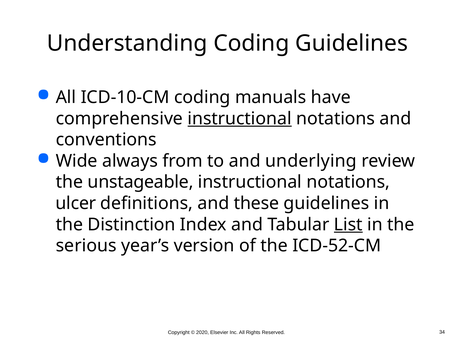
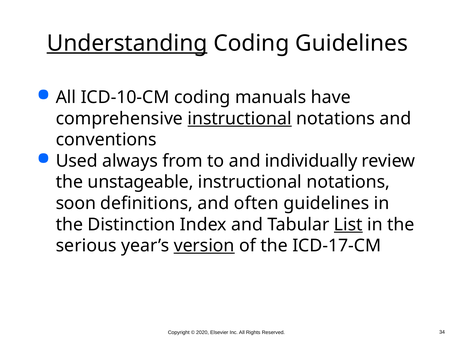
Understanding underline: none -> present
Wide: Wide -> Used
underlying: underlying -> individually
ulcer: ulcer -> soon
these: these -> often
version underline: none -> present
ICD-52-CM: ICD-52-CM -> ICD-17-CM
